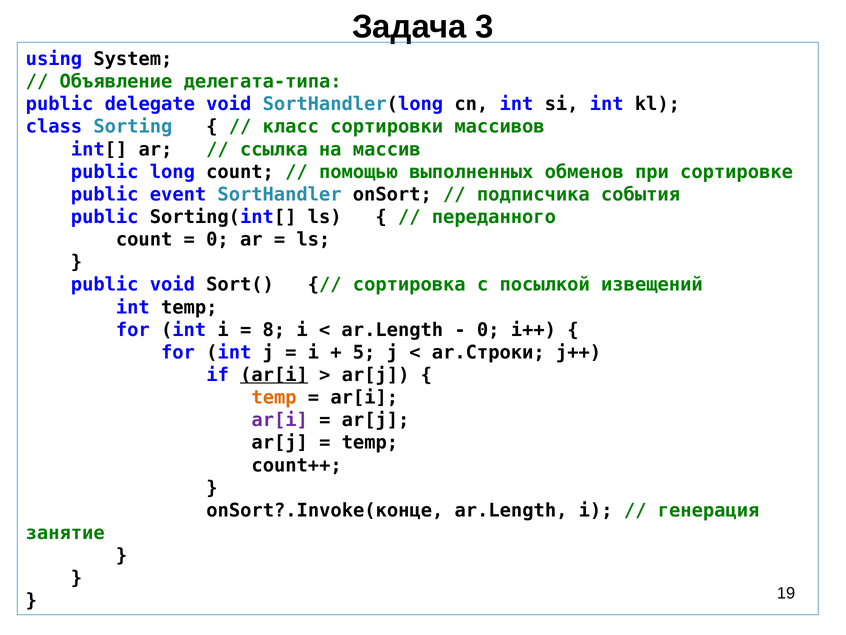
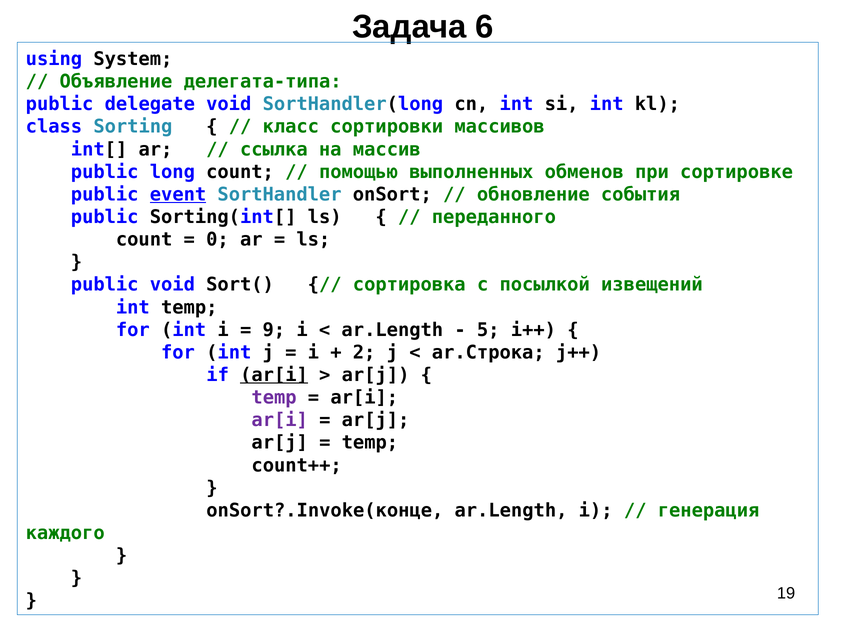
3: 3 -> 6
event underline: none -> present
подписчика: подписчика -> обновление
8: 8 -> 9
0 at (488, 330): 0 -> 5
5: 5 -> 2
ar.Строки: ar.Строки -> ar.Строка
temp at (274, 397) colour: orange -> purple
занятие: занятие -> каждого
